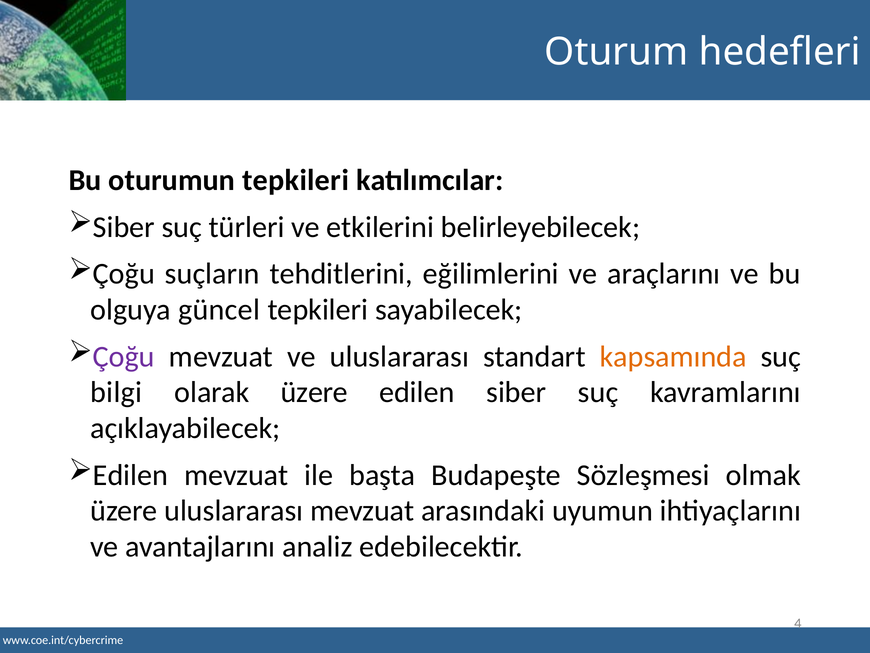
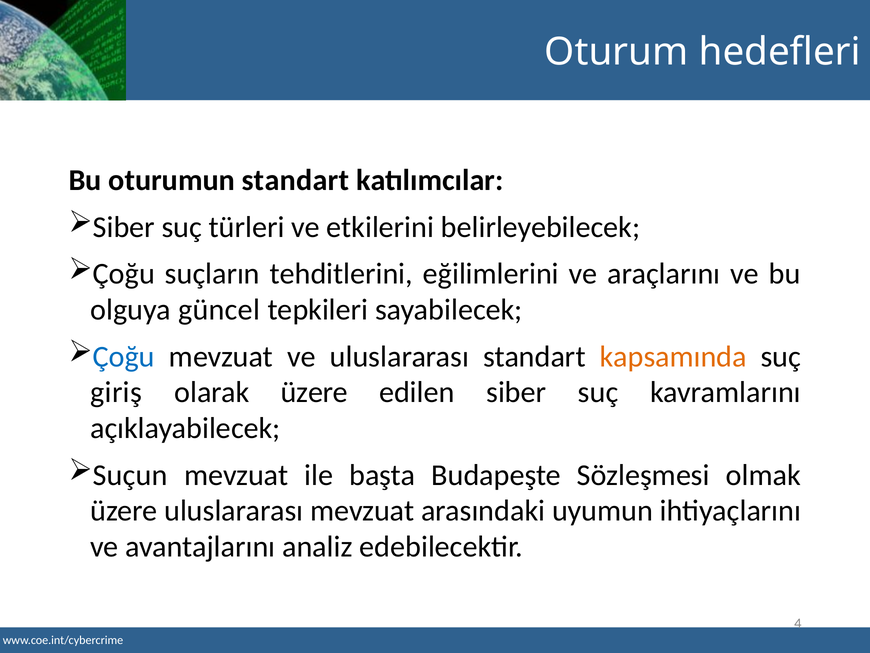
oturumun tepkileri: tepkileri -> standart
Çoğu at (124, 356) colour: purple -> blue
bilgi: bilgi -> giriş
Edilen at (130, 475): Edilen -> Suçun
